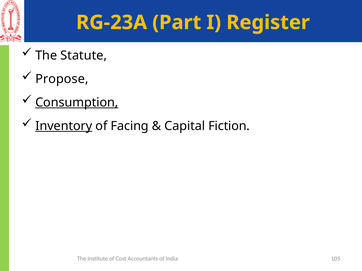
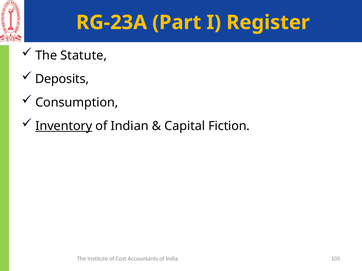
Propose: Propose -> Deposits
Consumption underline: present -> none
Facing: Facing -> Indian
